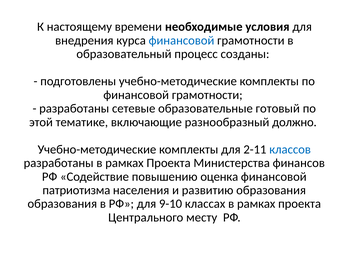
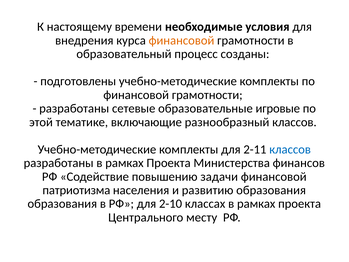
финансовой at (181, 40) colour: blue -> orange
готовый: готовый -> игровые
разнообразный должно: должно -> классов
оценка: оценка -> задачи
9-10: 9-10 -> 2-10
